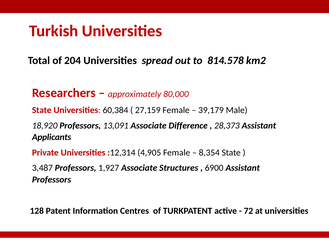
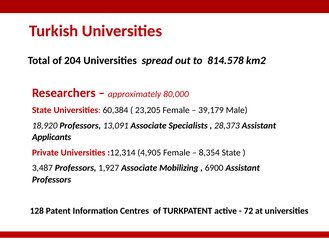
27,159: 27,159 -> 23,205
Difference: Difference -> Specialists
Structures: Structures -> Mobilizing
